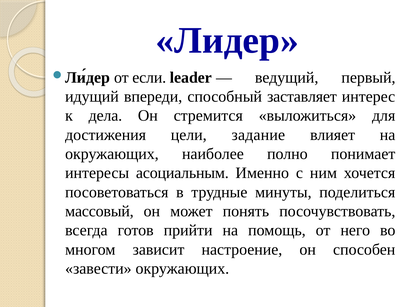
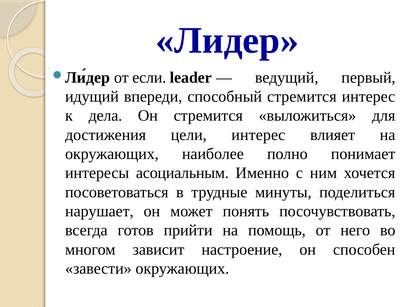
способный заставляет: заставляет -> стремится
цели задание: задание -> интерес
массовый: массовый -> нарушает
